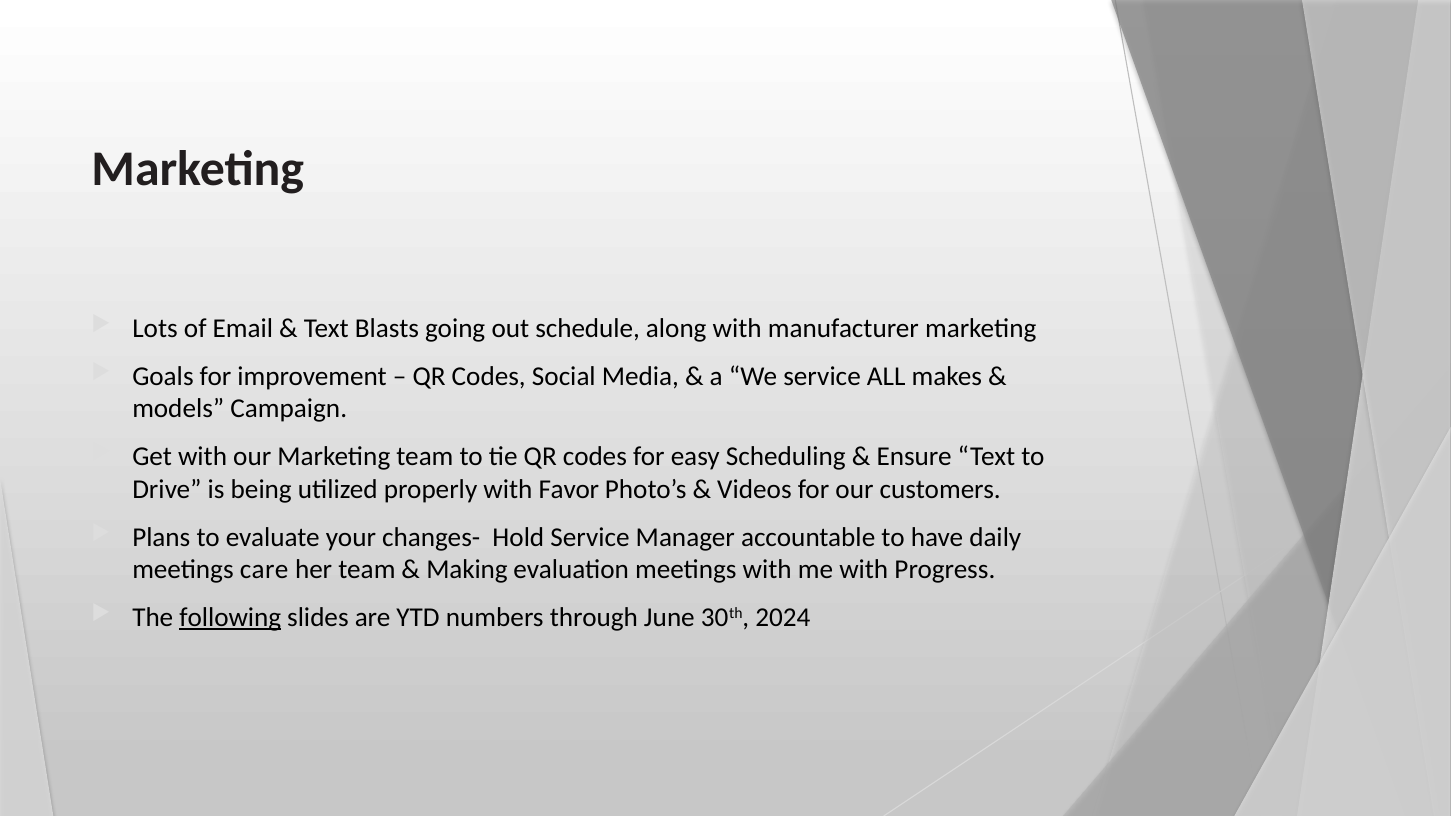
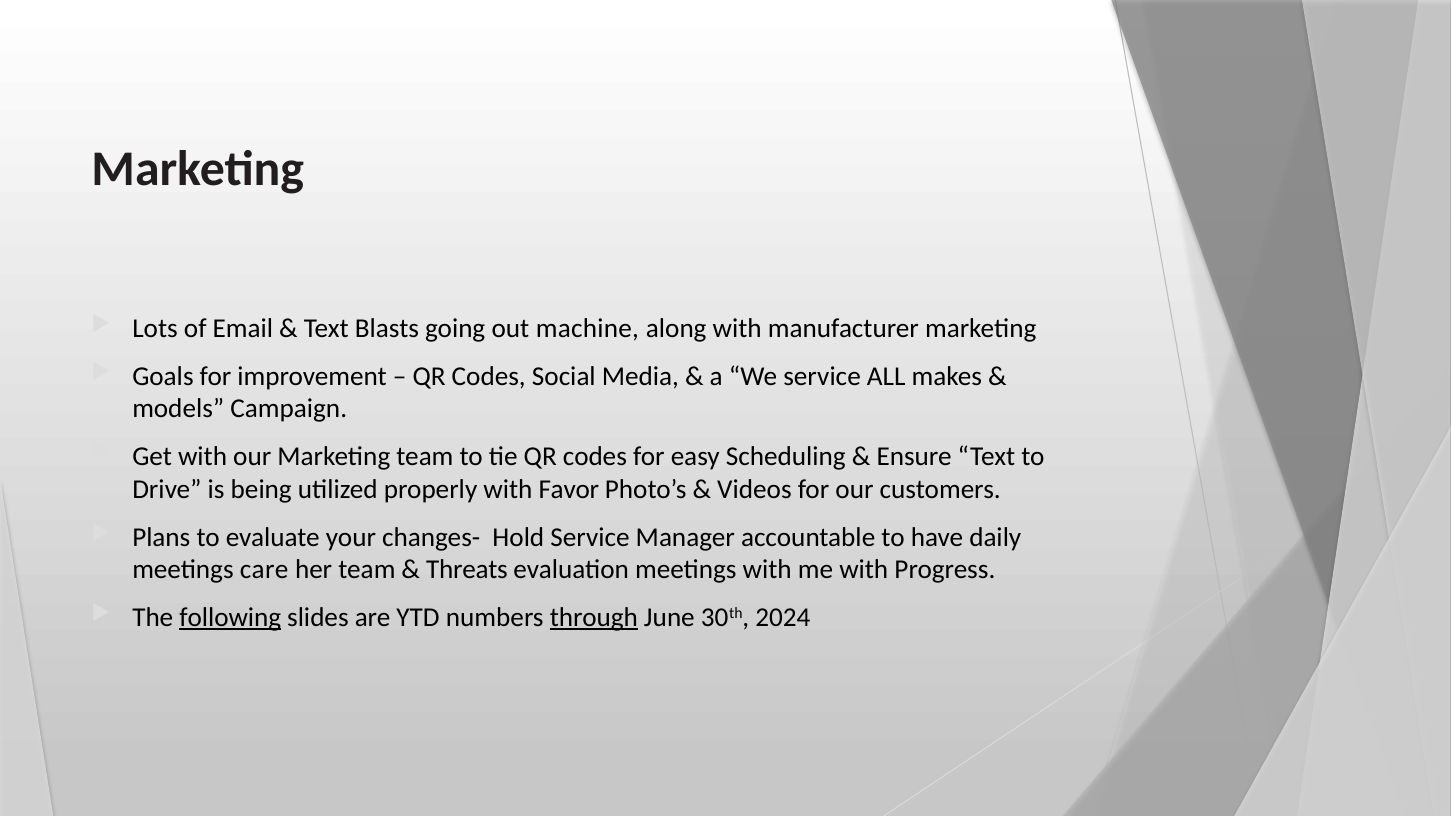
schedule: schedule -> machine
Making: Making -> Threats
through underline: none -> present
